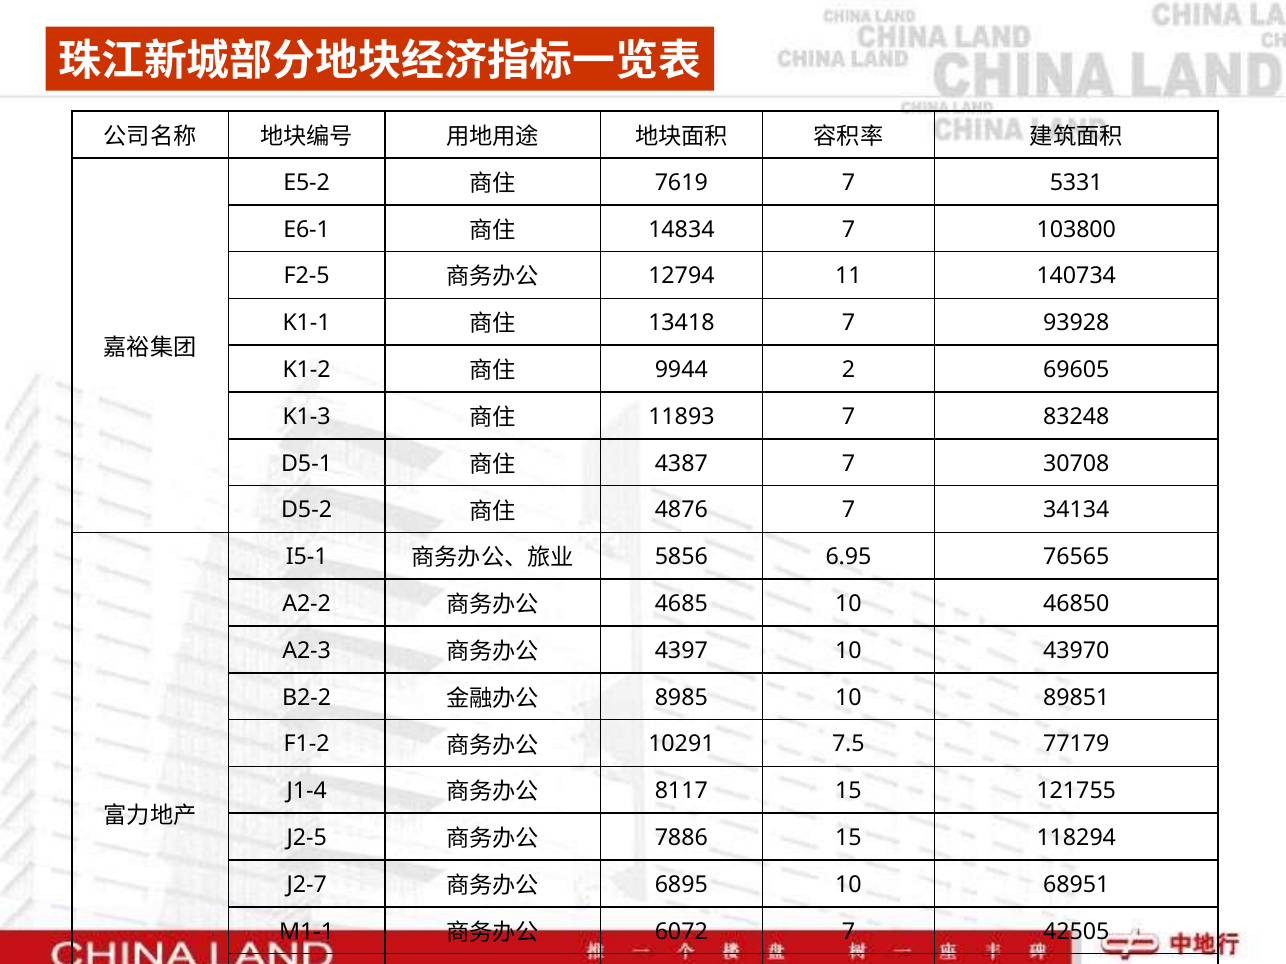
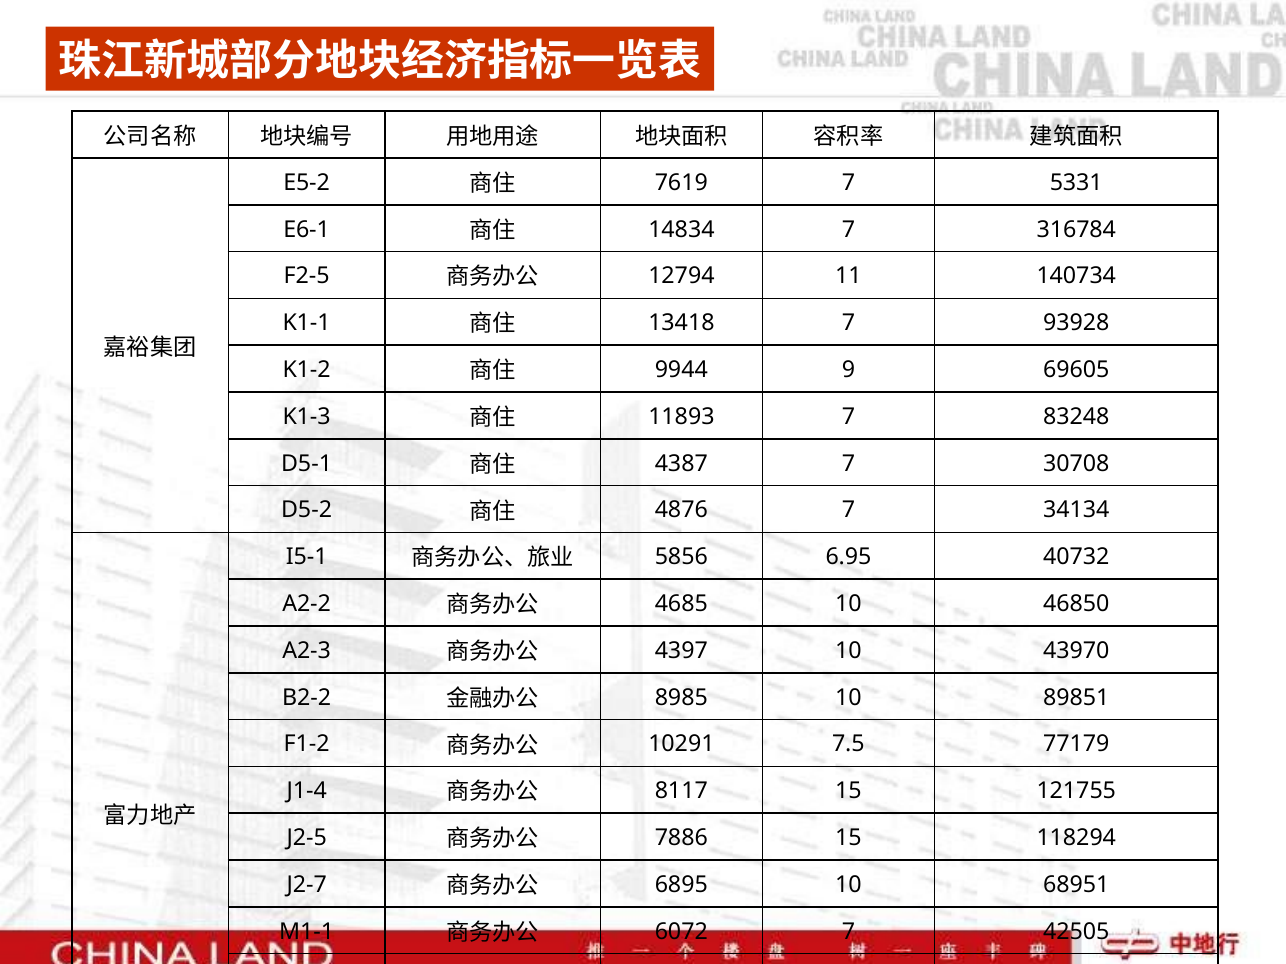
103800: 103800 -> 316784
2: 2 -> 9
76565: 76565 -> 40732
